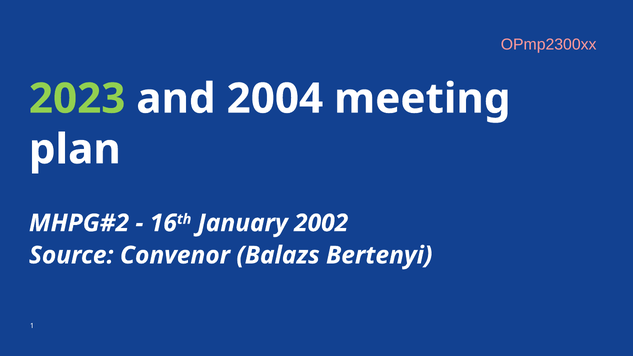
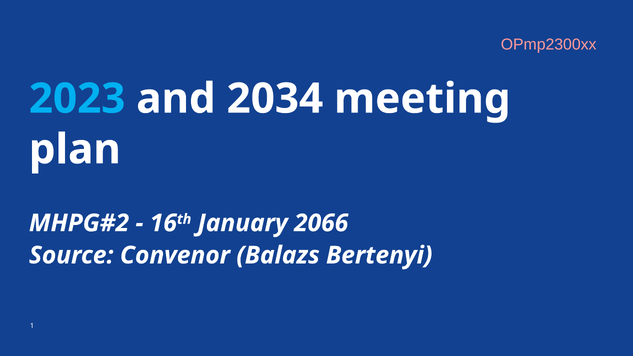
2023 colour: light green -> light blue
2004: 2004 -> 2034
2002: 2002 -> 2066
